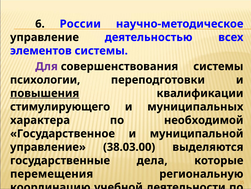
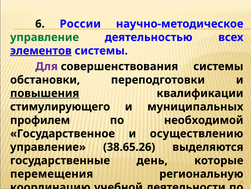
управление at (45, 37) colour: black -> green
элементов underline: none -> present
психологии: психологии -> обстановки
характера: характера -> профилем
муниципальной: муниципальной -> осуществлению
38.03.00: 38.03.00 -> 38.65.26
дела: дела -> день
